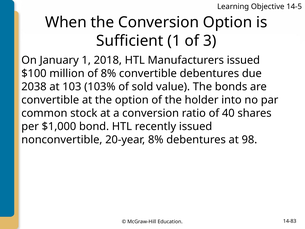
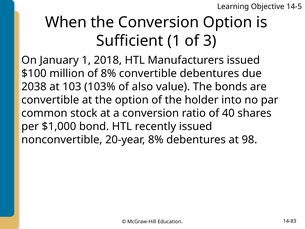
sold: sold -> also
